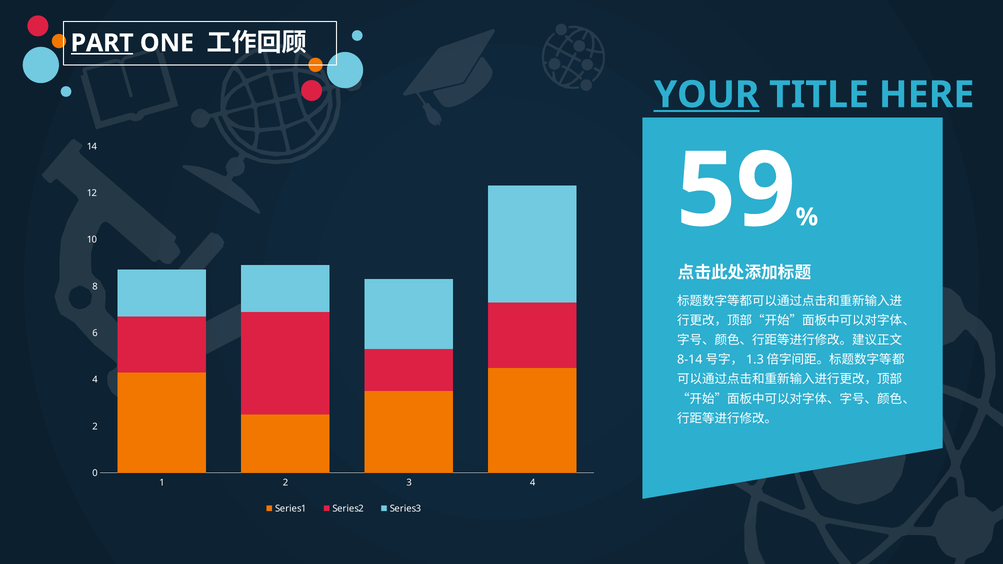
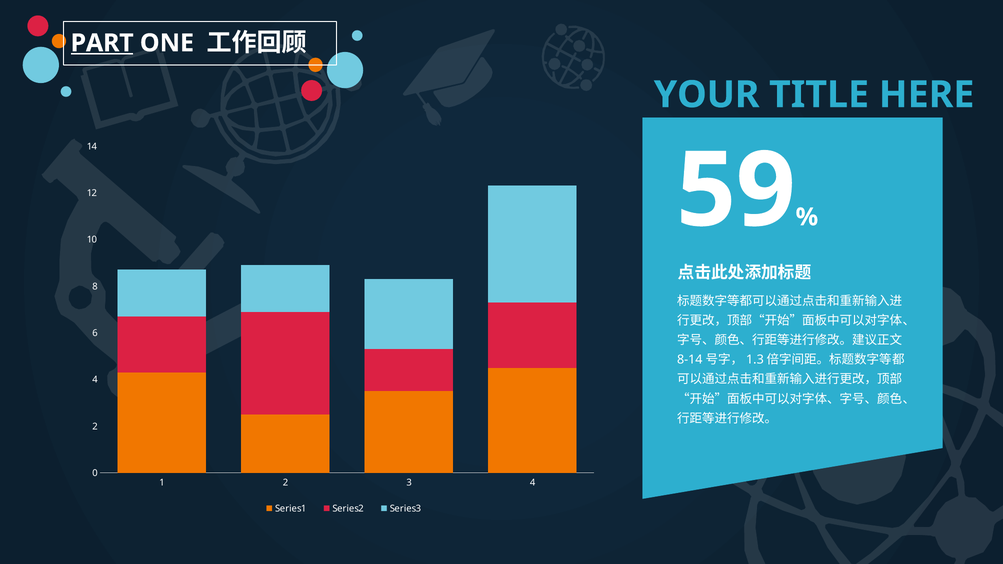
YOUR underline: present -> none
